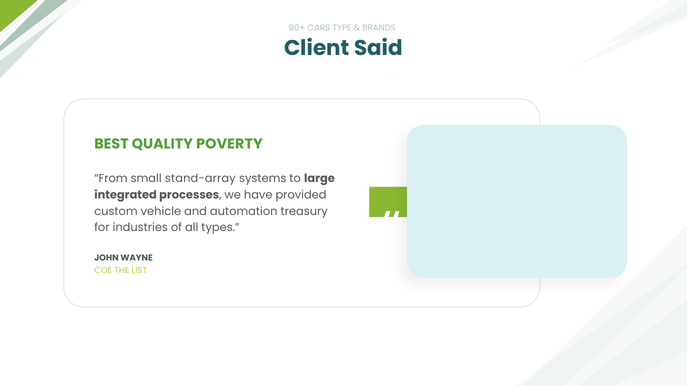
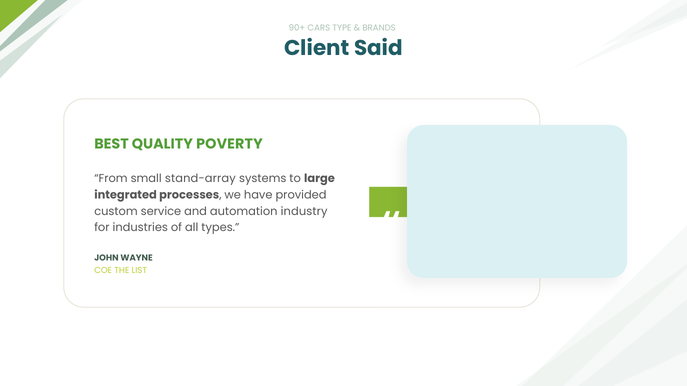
vehicle: vehicle -> service
treasury: treasury -> industry
